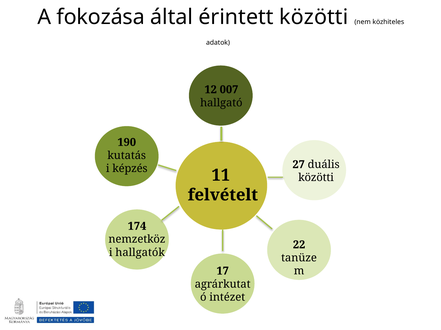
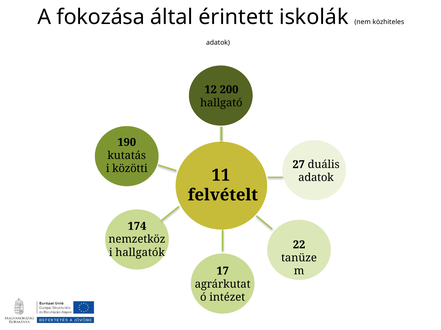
érintett közötti: közötti -> iskolák
007: 007 -> 200
képzés: képzés -> közötti
közötti at (316, 178): közötti -> adatok
